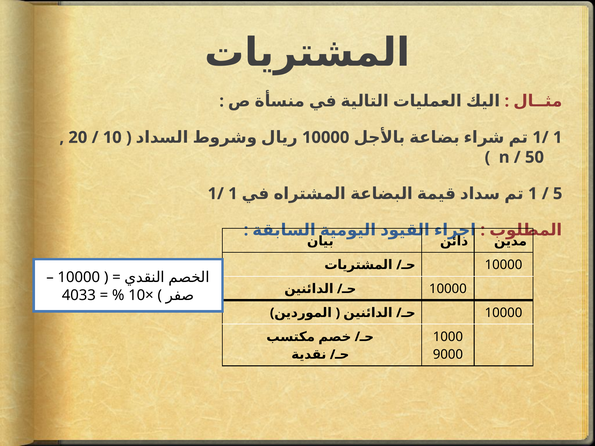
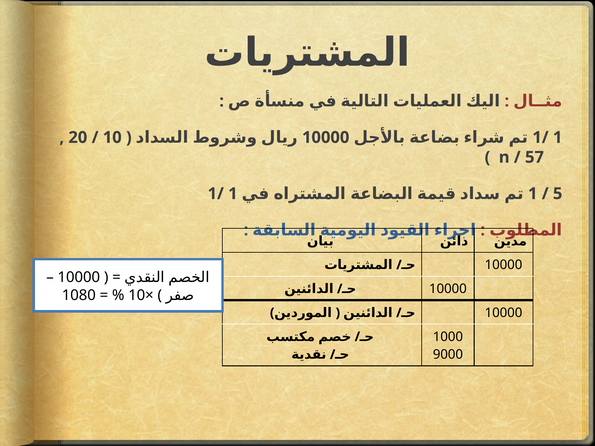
50: 50 -> 57
4033: 4033 -> 1080
